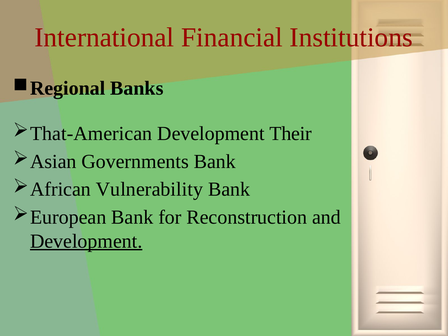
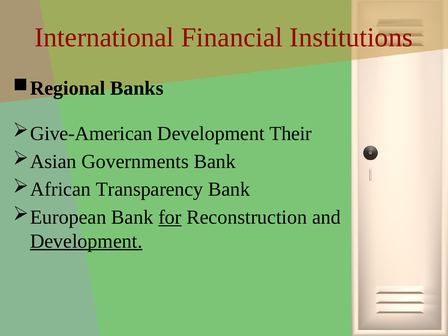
That-American: That-American -> Give-American
Vulnerability: Vulnerability -> Transparency
for underline: none -> present
